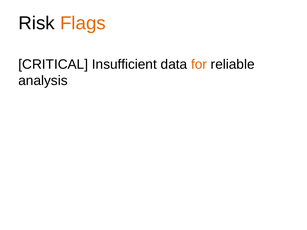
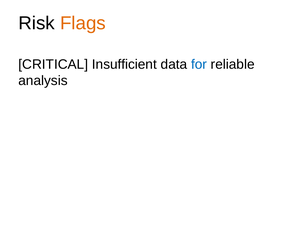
for colour: orange -> blue
